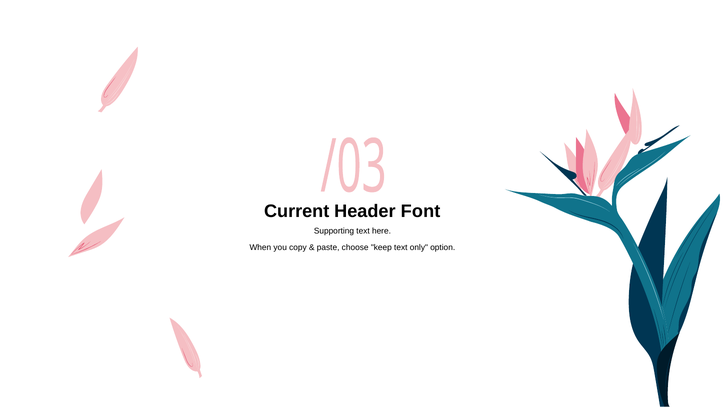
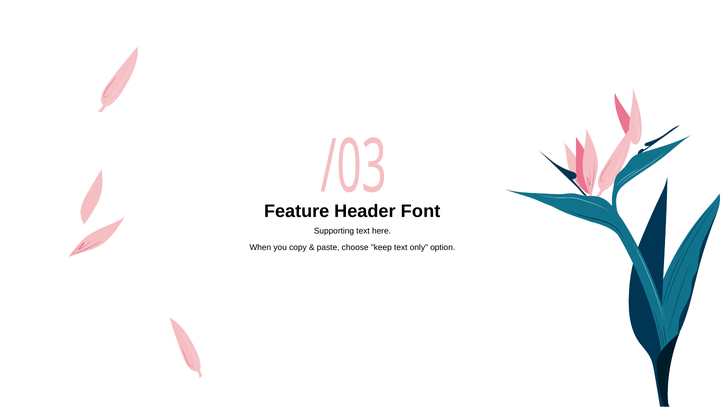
Current: Current -> Feature
